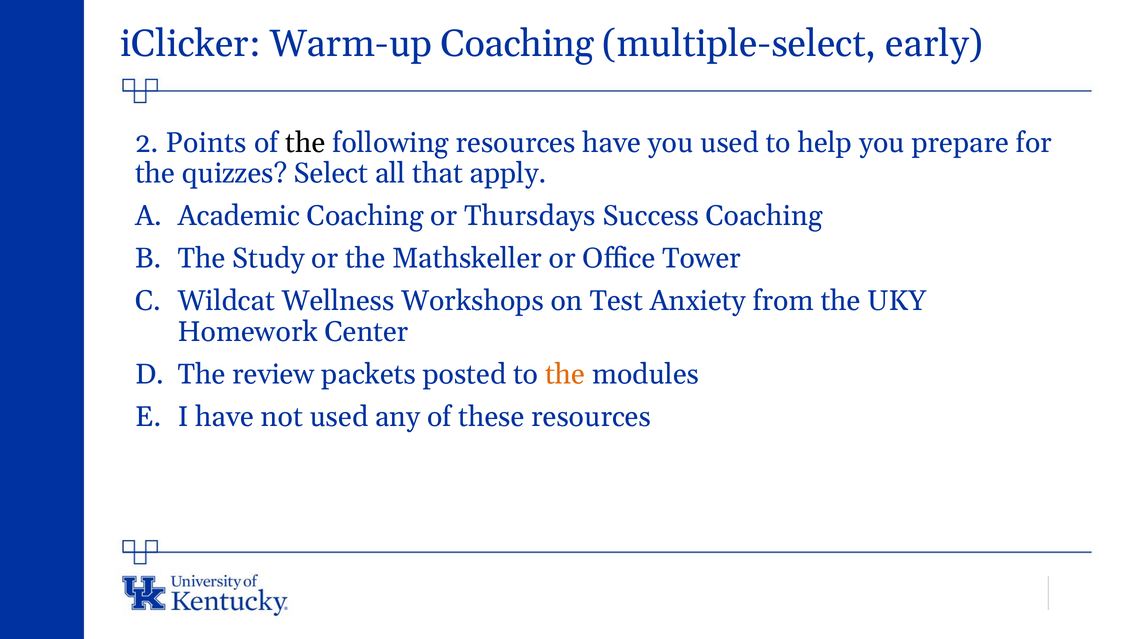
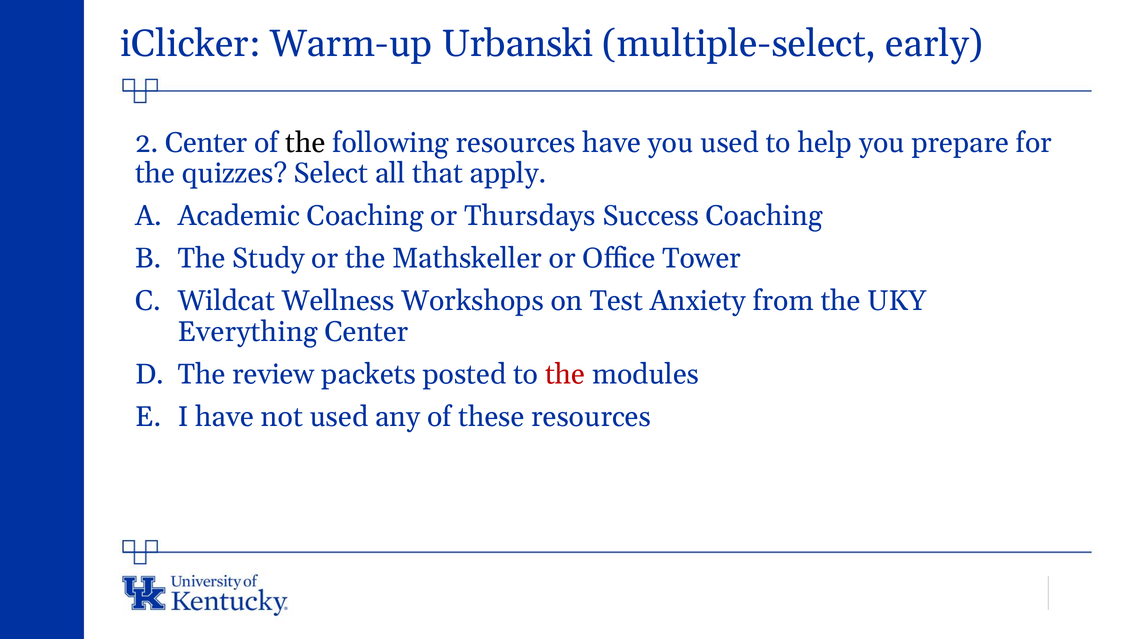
Warm-up Coaching: Coaching -> Urbanski
2 Points: Points -> Center
Homework: Homework -> Everything
the at (565, 374) colour: orange -> red
